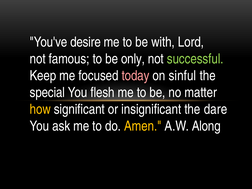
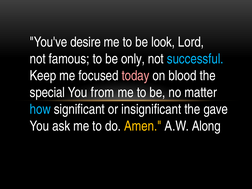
with: with -> look
successful colour: light green -> light blue
sinful: sinful -> blood
flesh: flesh -> from
how colour: yellow -> light blue
dare: dare -> gave
